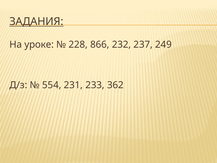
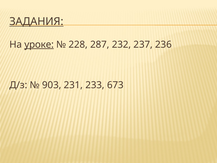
уроке underline: none -> present
866: 866 -> 287
249: 249 -> 236
554: 554 -> 903
362: 362 -> 673
